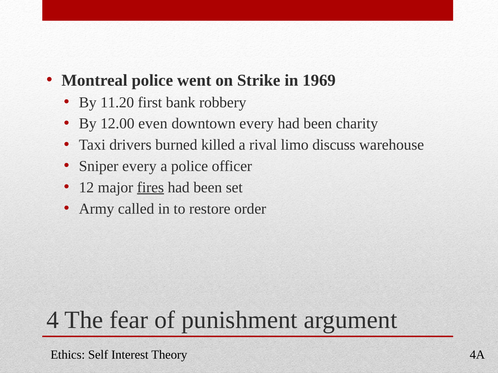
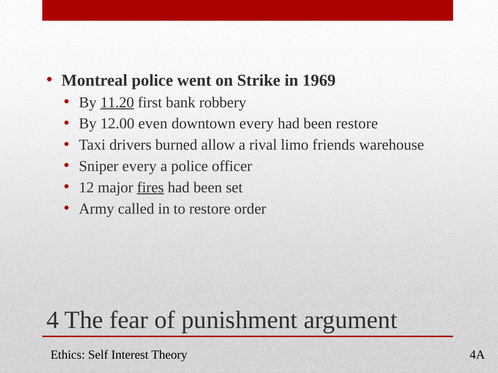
11.20 underline: none -> present
been charity: charity -> restore
killed: killed -> allow
discuss: discuss -> friends
